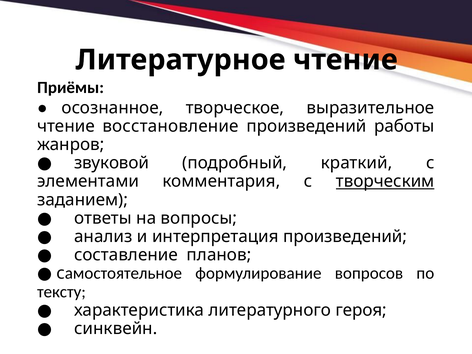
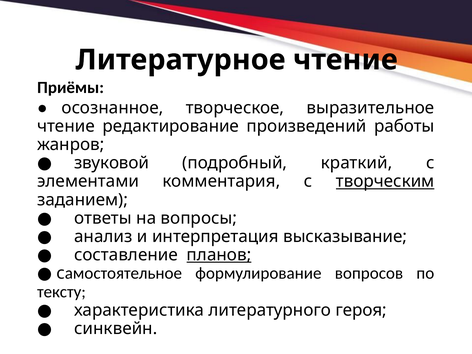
восстановление: восстановление -> редактирование
интерпретация произведений: произведений -> высказывание
планов underline: none -> present
